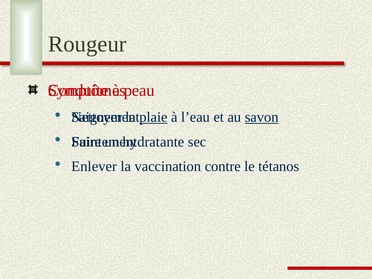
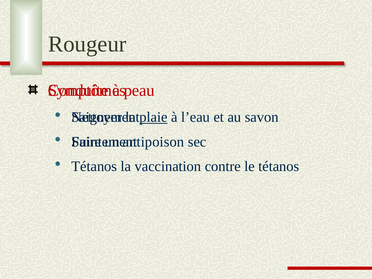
savon underline: present -> none
hydratante: hydratante -> antipoison
Enlever at (94, 166): Enlever -> Tétanos
